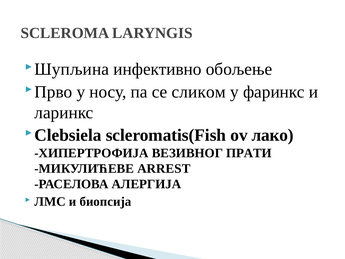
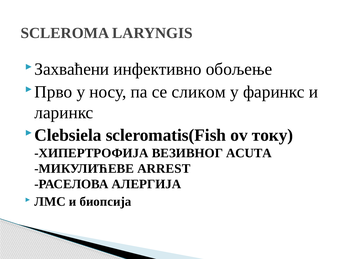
Шупљина: Шупљина -> Захваћени
лако: лако -> току
ПРАТИ: ПРАТИ -> AСUTA
